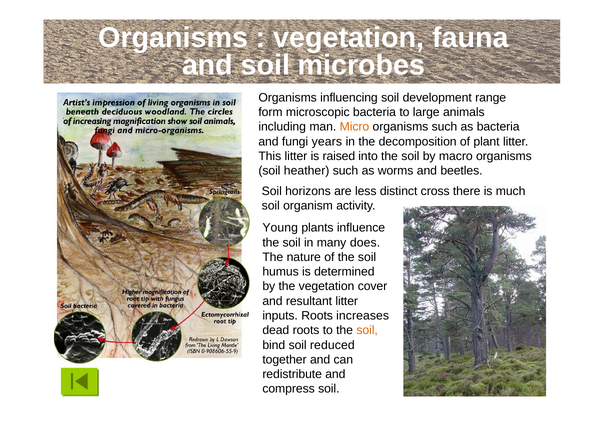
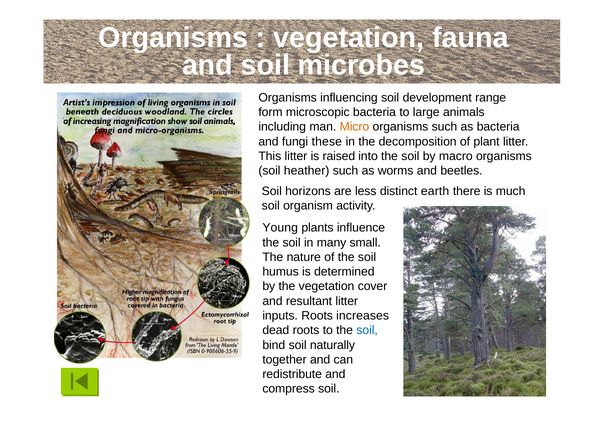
years: years -> these
cross: cross -> earth
does: does -> small
soil at (367, 330) colour: orange -> blue
reduced: reduced -> naturally
